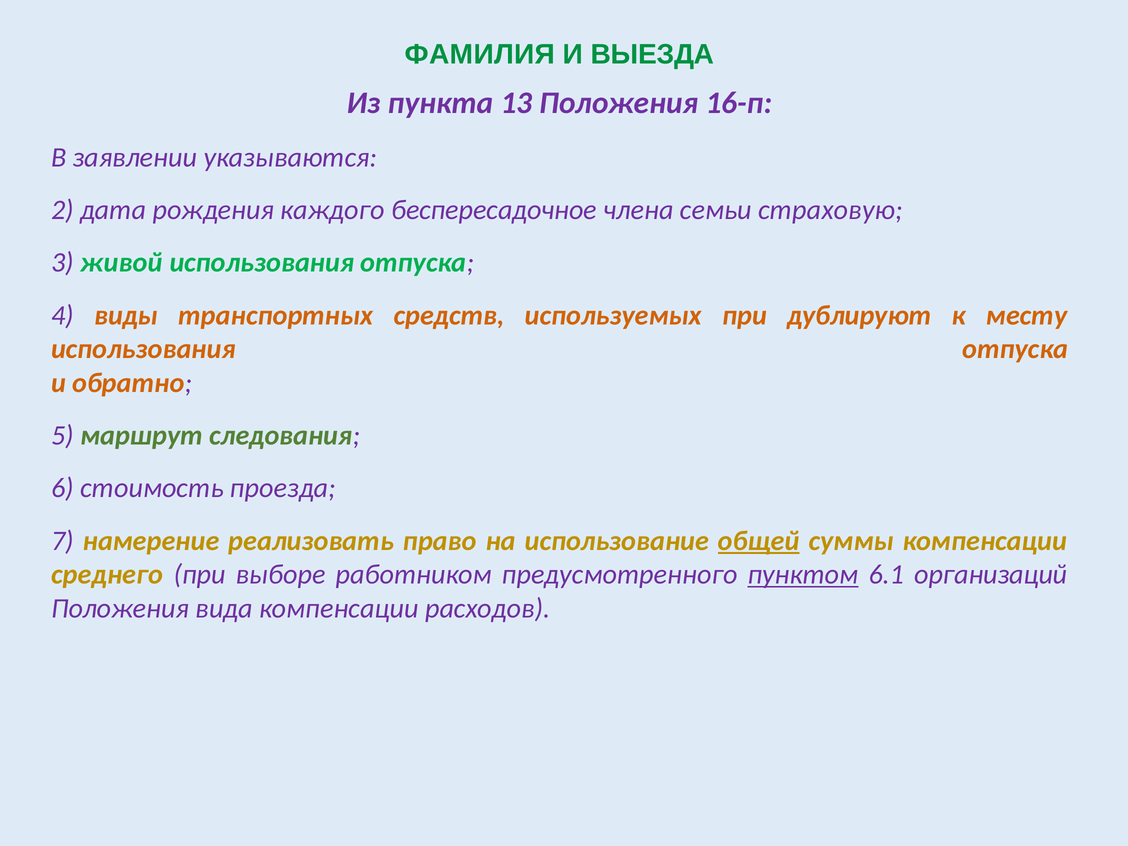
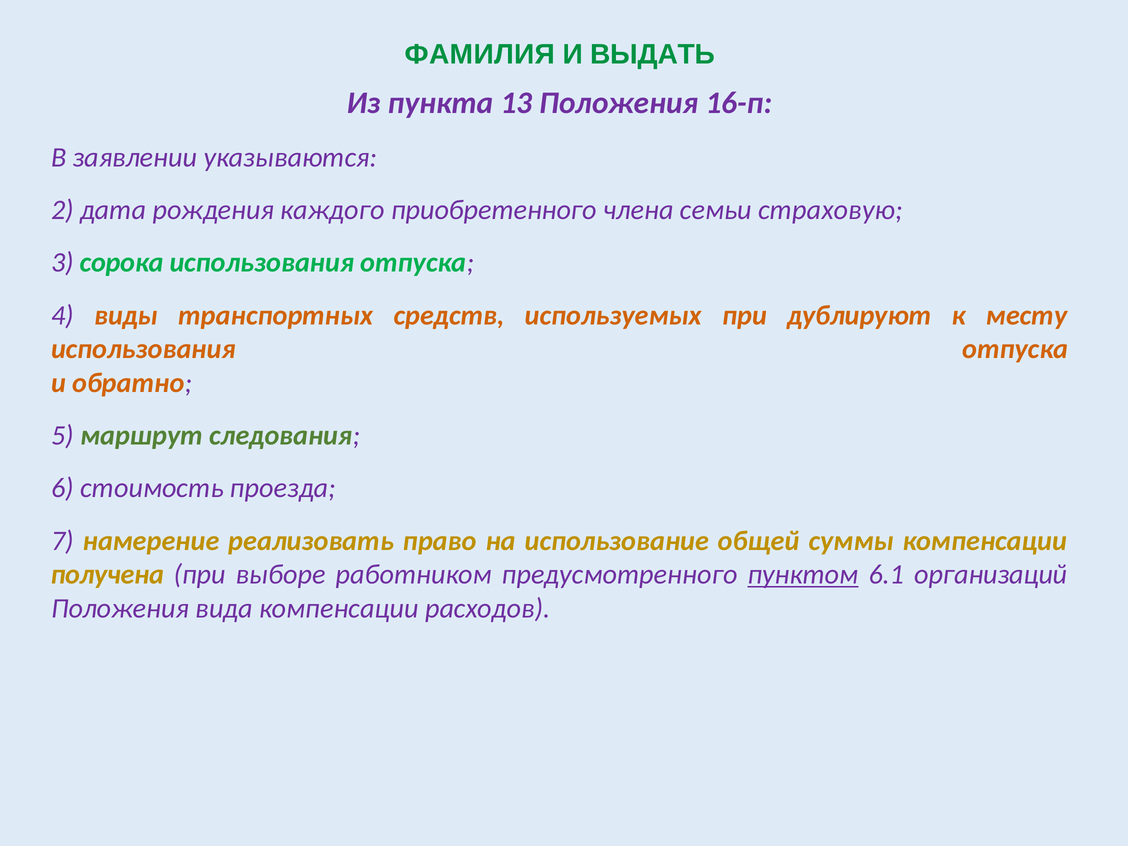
ВЫЕЗДА: ВЫЕЗДА -> ВЫДАТЬ
беспересадочное: беспересадочное -> приобретенного
живой: живой -> сорока
общей underline: present -> none
среднего: среднего -> получена
